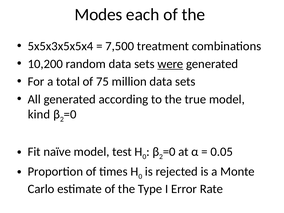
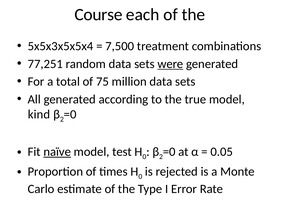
Modes: Modes -> Course
10,200: 10,200 -> 77,251
naïve underline: none -> present
